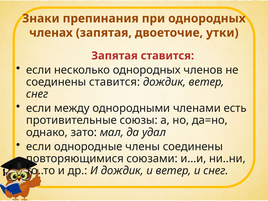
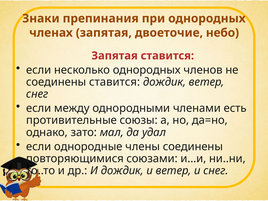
утки: утки -> небо
